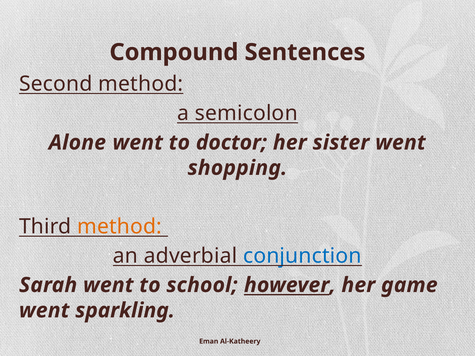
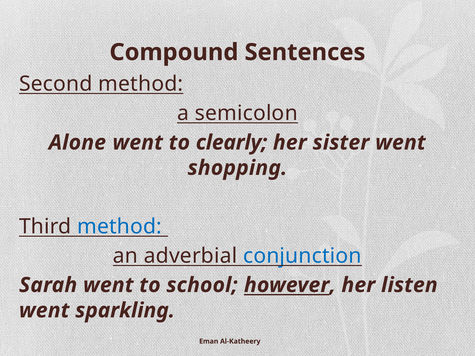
doctor: doctor -> clearly
method at (120, 227) colour: orange -> blue
game: game -> listen
